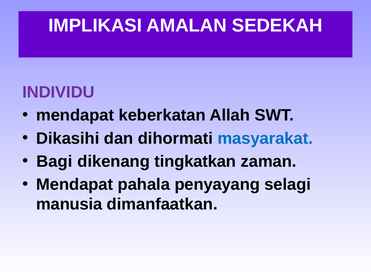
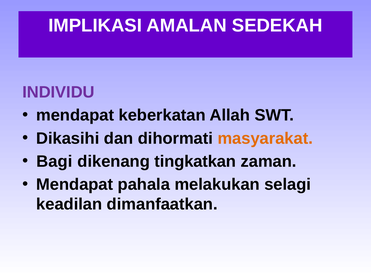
masyarakat colour: blue -> orange
penyayang: penyayang -> melakukan
manusia: manusia -> keadilan
